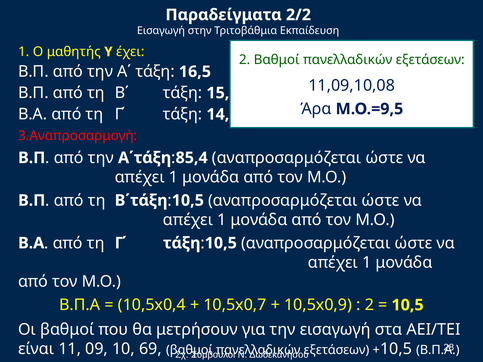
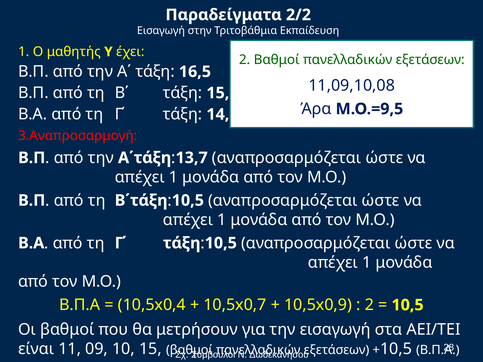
85,4: 85,4 -> 13,7
69: 69 -> 15
